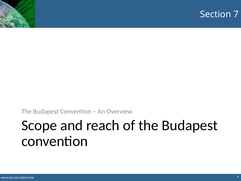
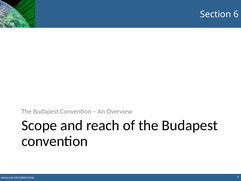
7: 7 -> 6
